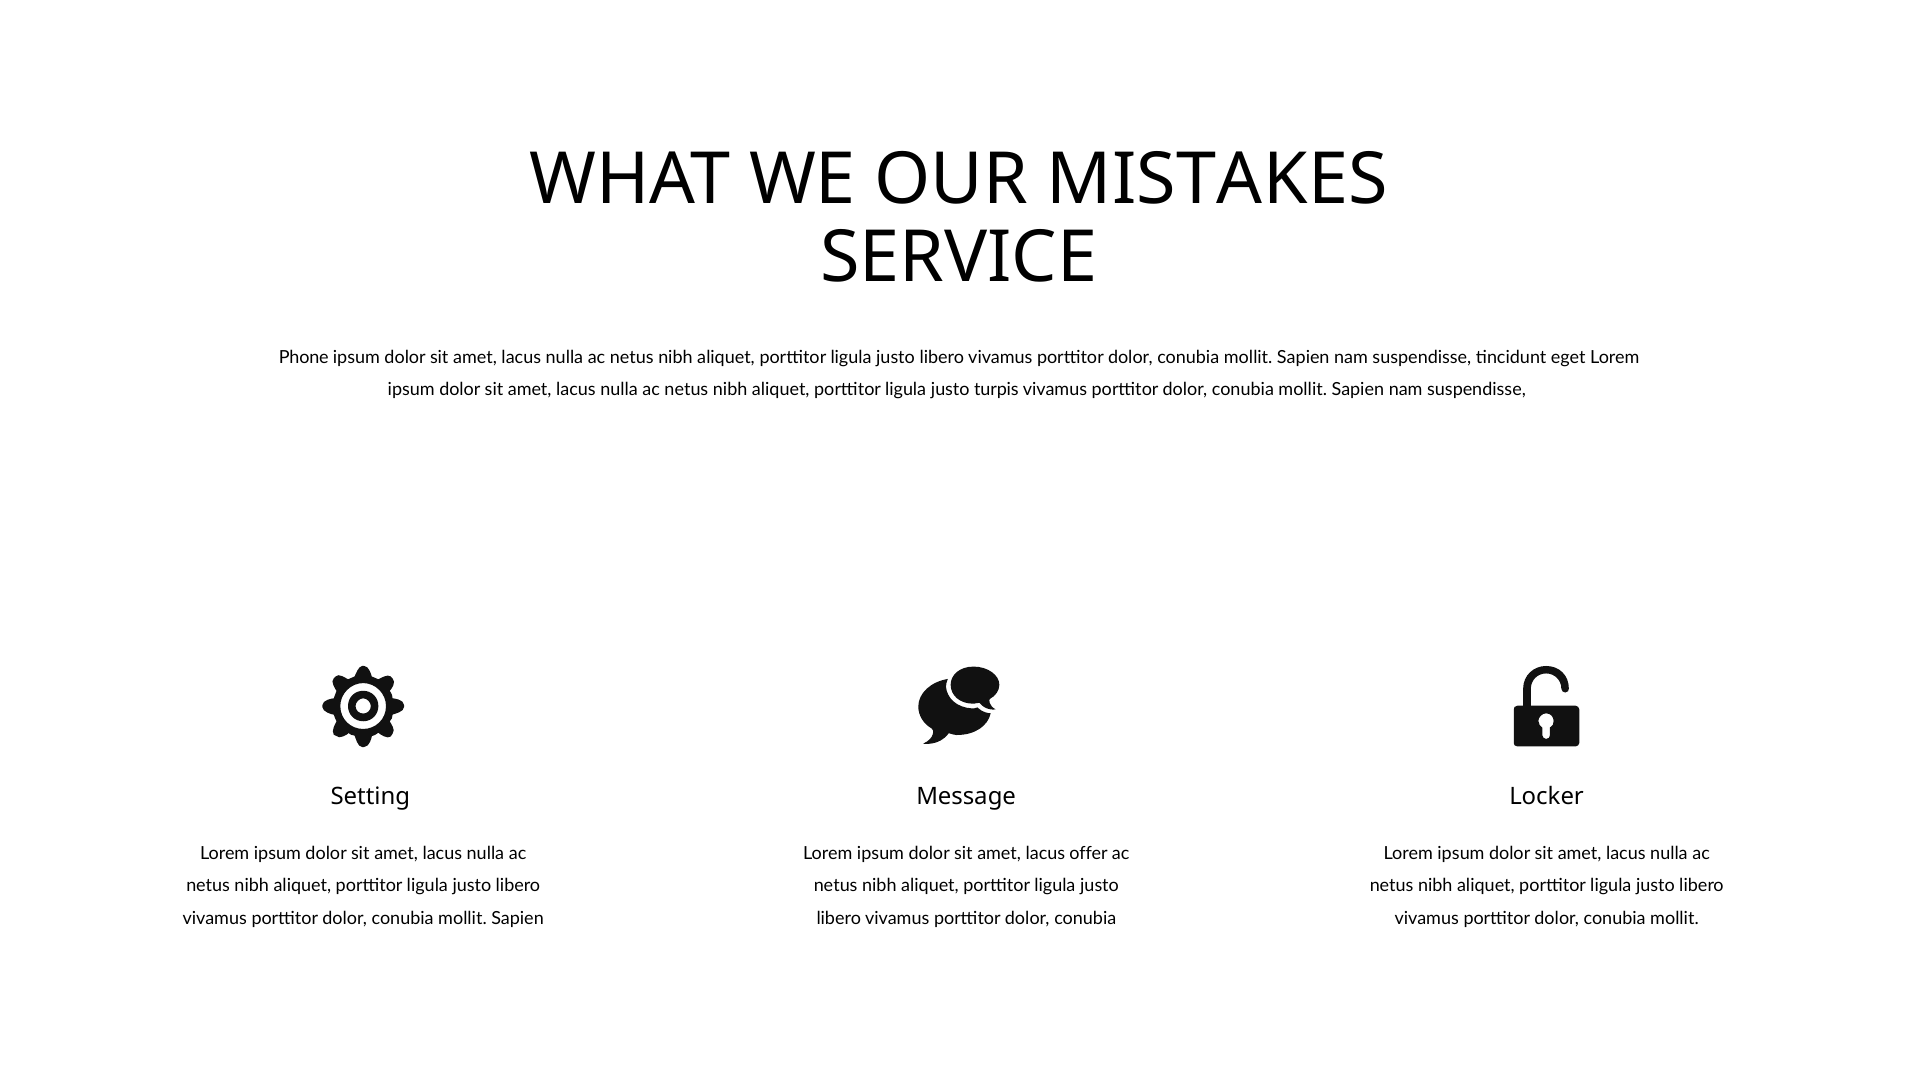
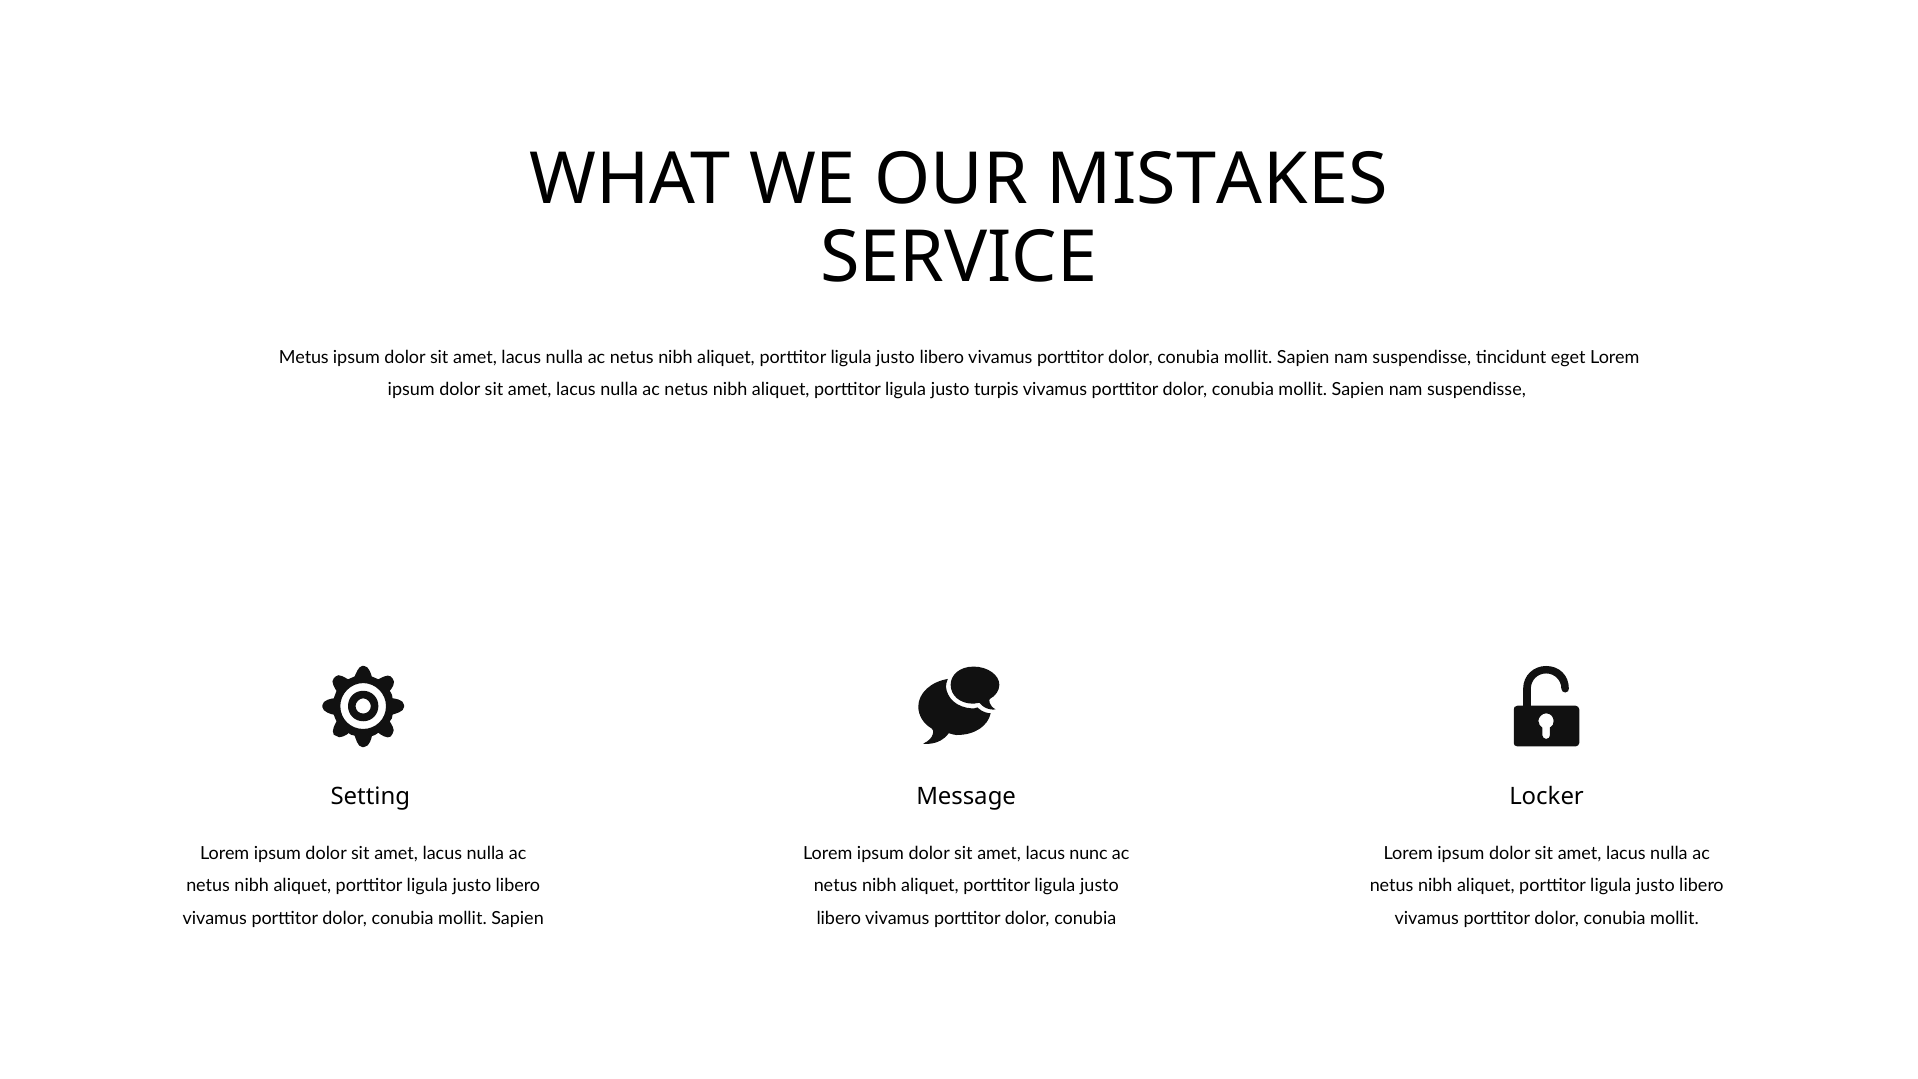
Phone: Phone -> Metus
offer: offer -> nunc
